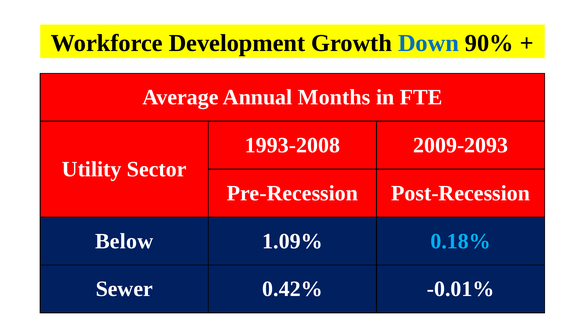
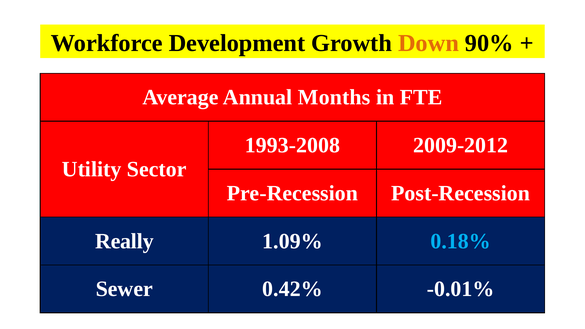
Down colour: blue -> orange
2009-2093: 2009-2093 -> 2009-2012
Below: Below -> Really
